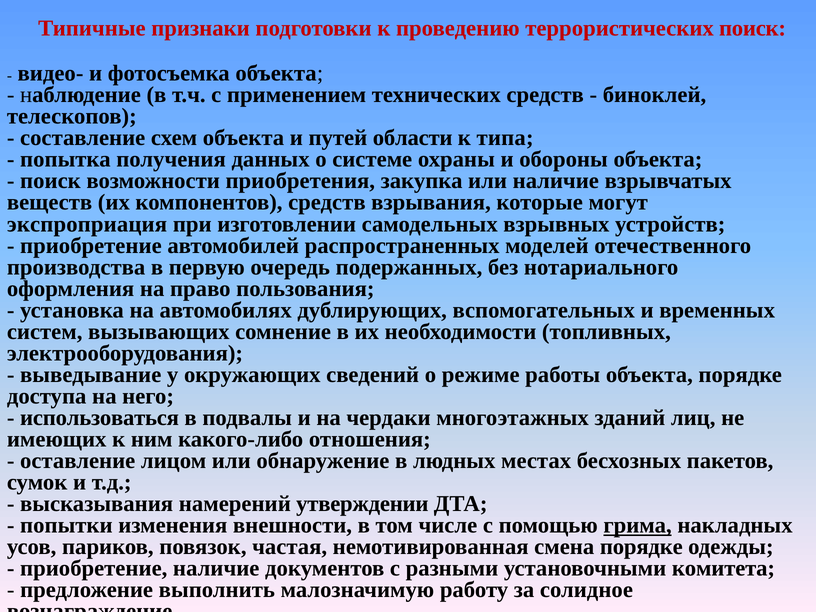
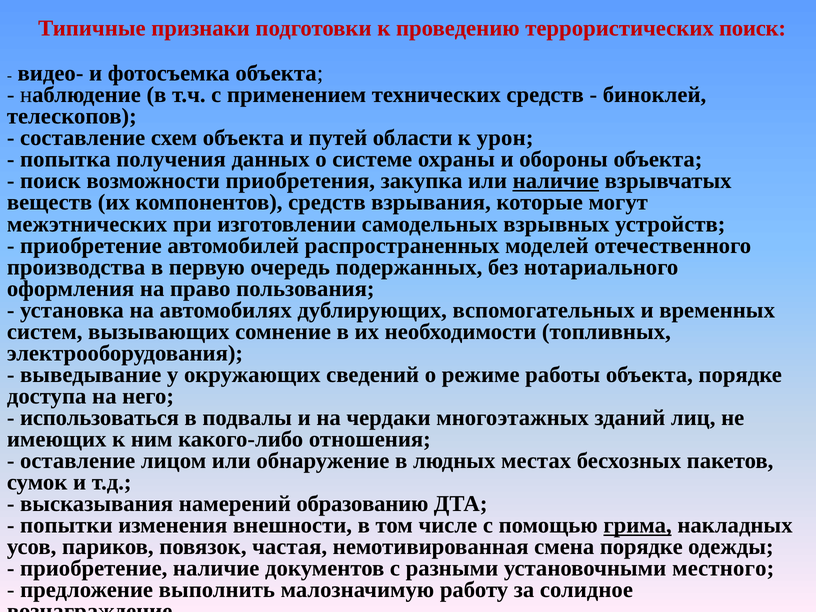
типа: типа -> урон
наличие at (556, 181) underline: none -> present
экспроприация: экспроприация -> межэтнических
утверждении: утверждении -> образованию
комитета: комитета -> местного
